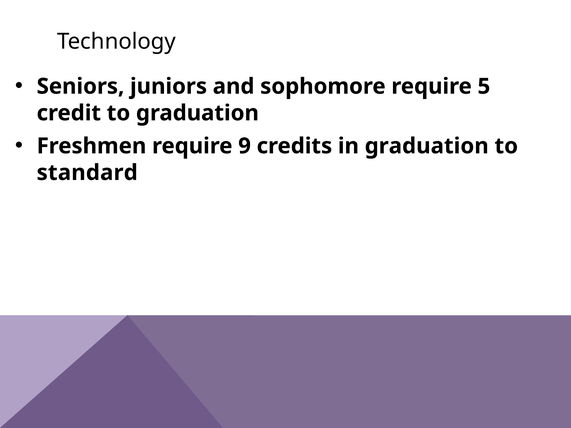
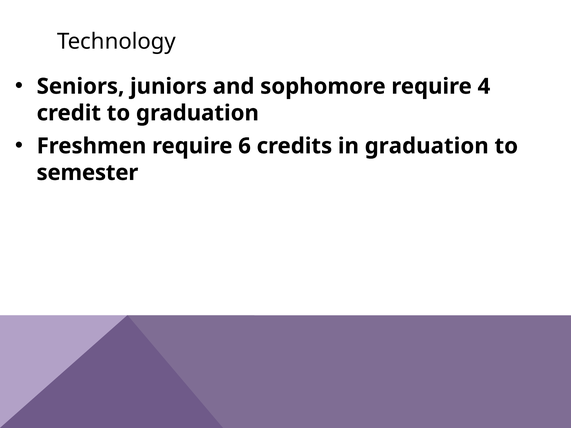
5: 5 -> 4
9: 9 -> 6
standard: standard -> semester
